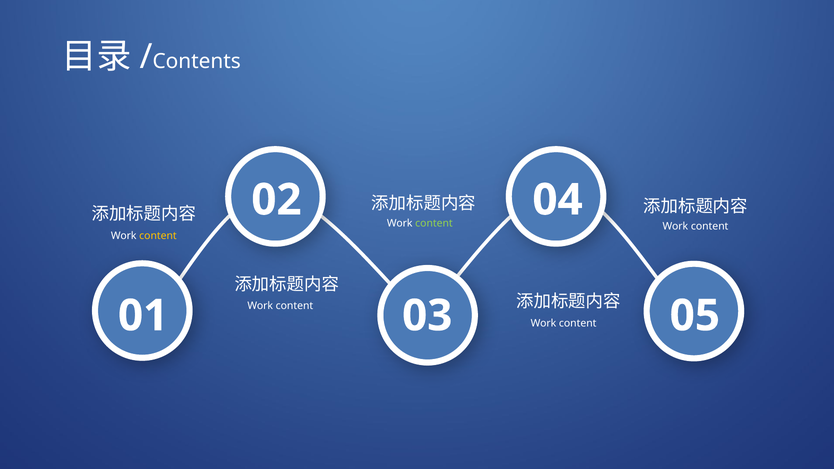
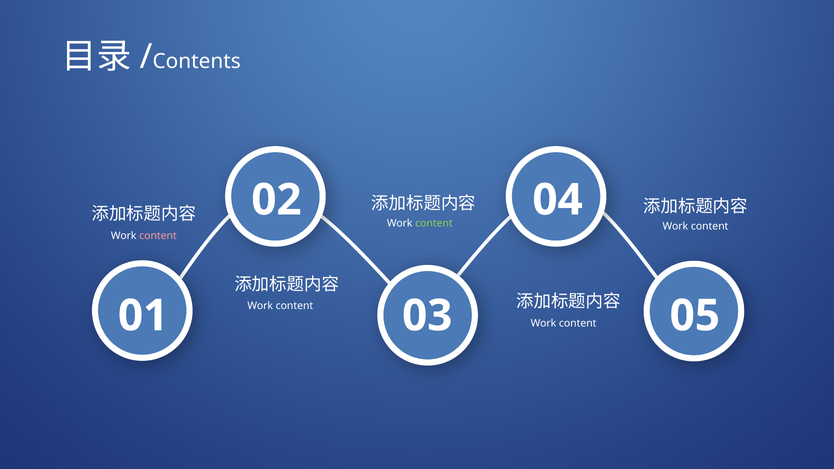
content at (158, 236) colour: yellow -> pink
